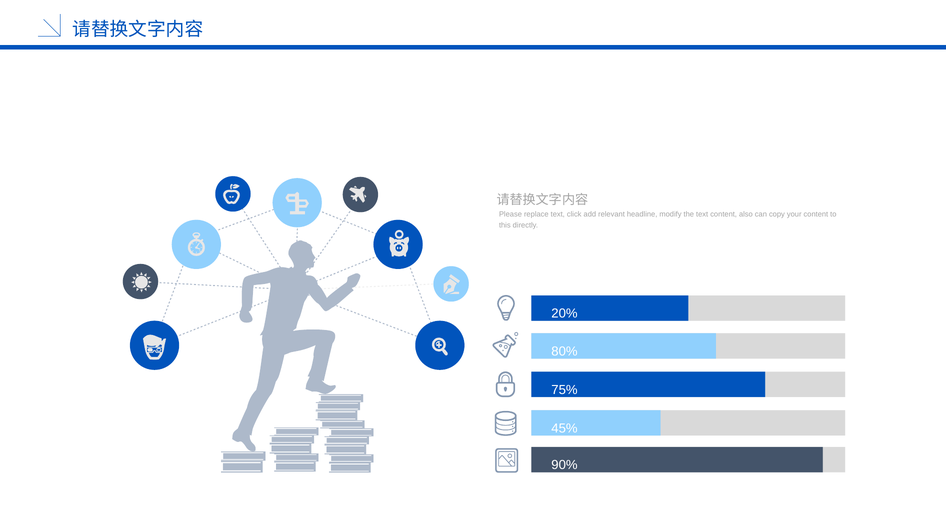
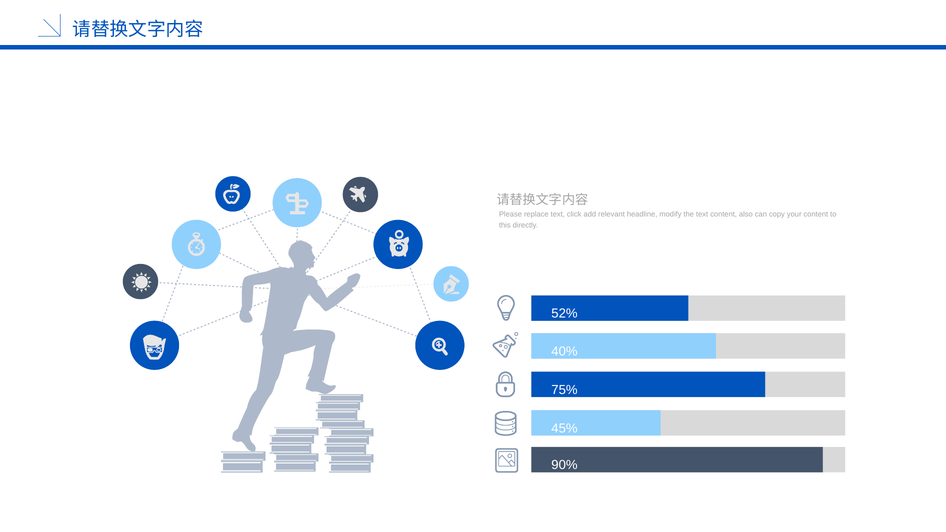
20%: 20% -> 52%
80%: 80% -> 40%
